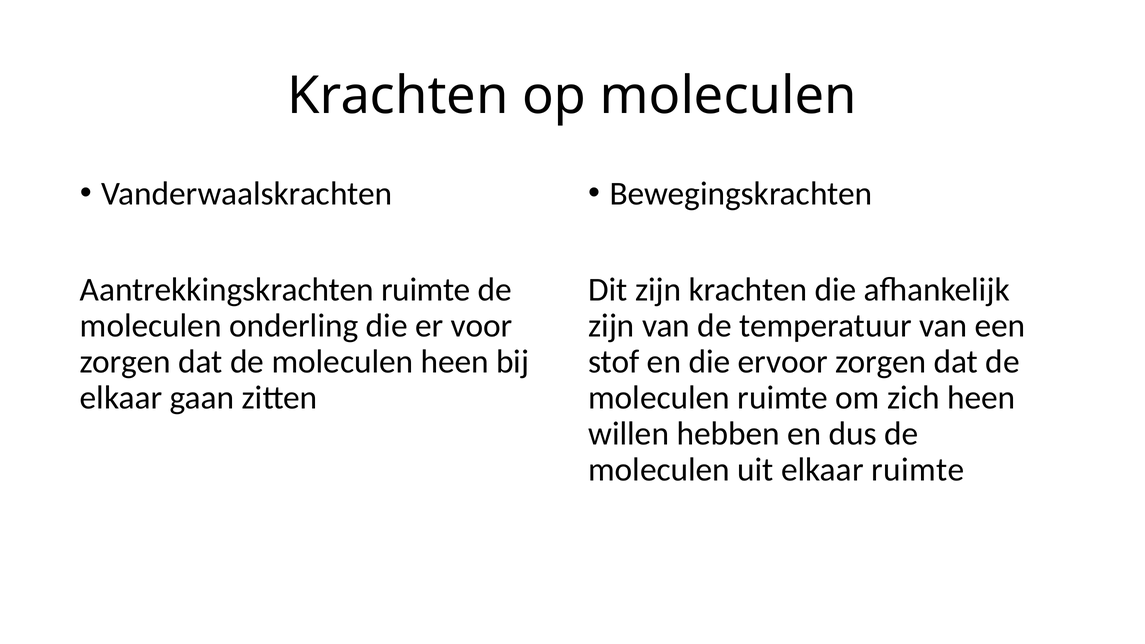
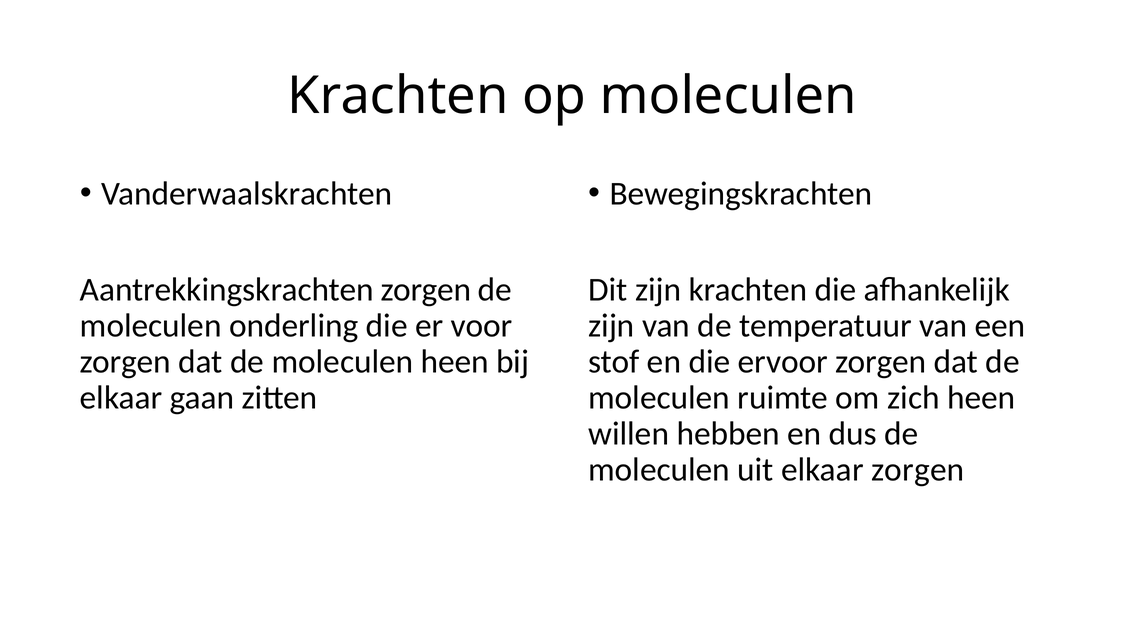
Aantrekkingskrachten ruimte: ruimte -> zorgen
elkaar ruimte: ruimte -> zorgen
